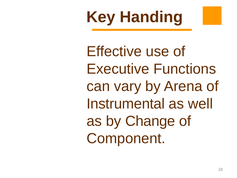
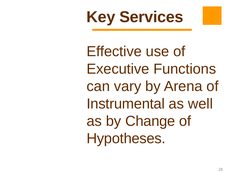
Handing: Handing -> Services
Component: Component -> Hypotheses
